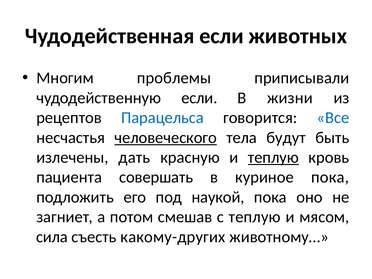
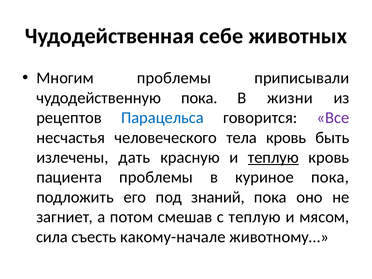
Чудодейственная если: если -> себе
чудодейственную если: если -> пока
Все colour: blue -> purple
человеческого underline: present -> none
тела будут: будут -> кровь
пациента совершать: совершать -> проблемы
наукой: наукой -> знаний
какому-других: какому-других -> какому-начале
